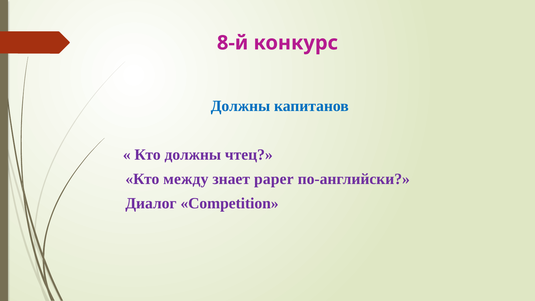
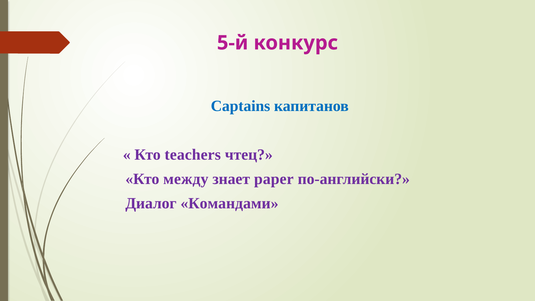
8-й: 8-й -> 5-й
Должны at (241, 106): Должны -> Captains
Кто должны: должны -> teachers
Competition: Competition -> Командами
